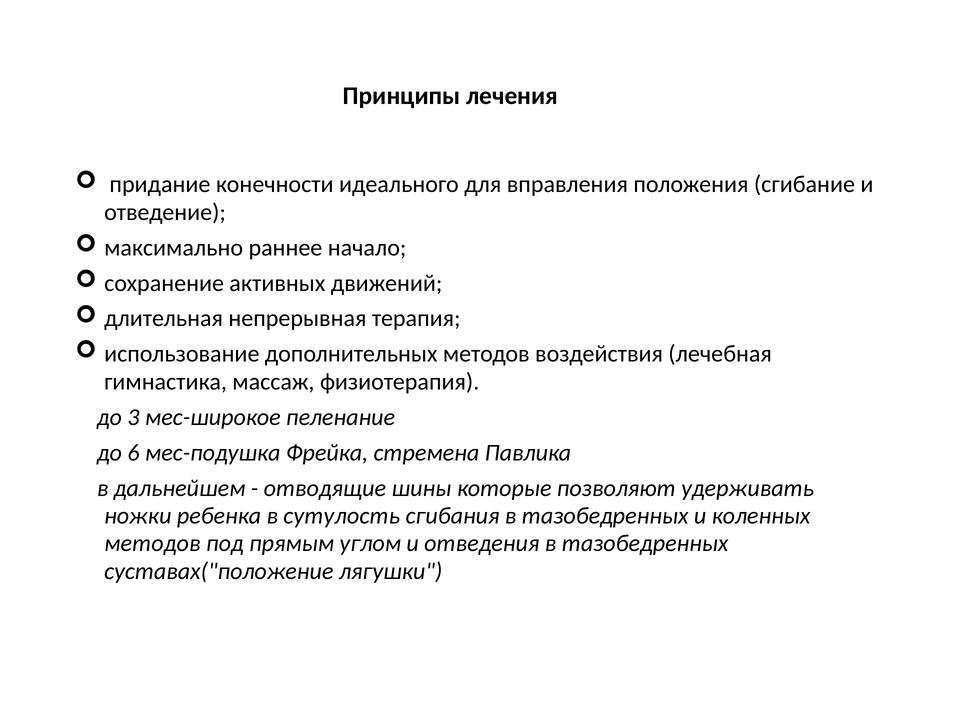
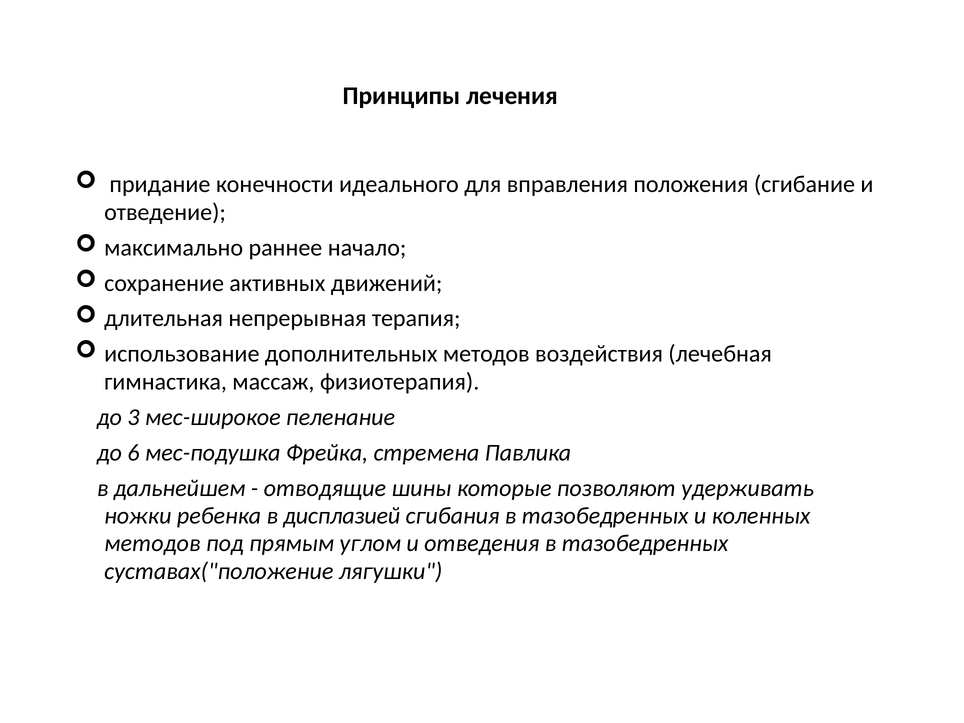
сутулость: сутулость -> дисплазией
